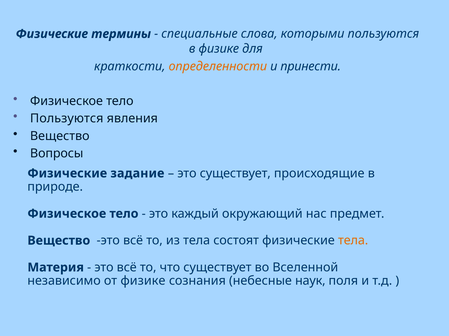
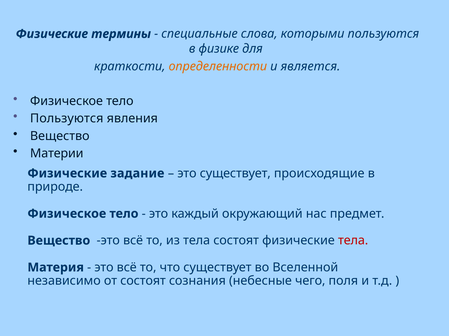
принести: принести -> является
Вопросы: Вопросы -> Материи
тела at (353, 241) colour: orange -> red
от физике: физике -> состоят
наук: наук -> чего
